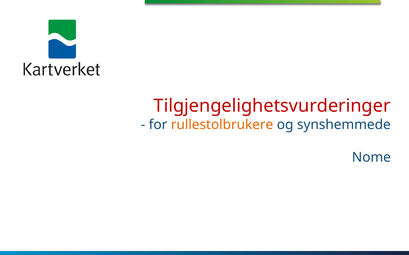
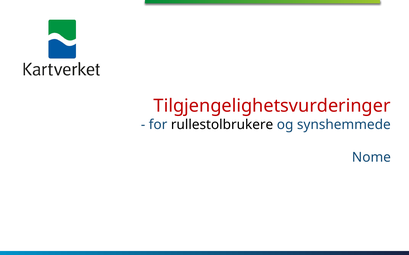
rullestolbrukere colour: orange -> black
